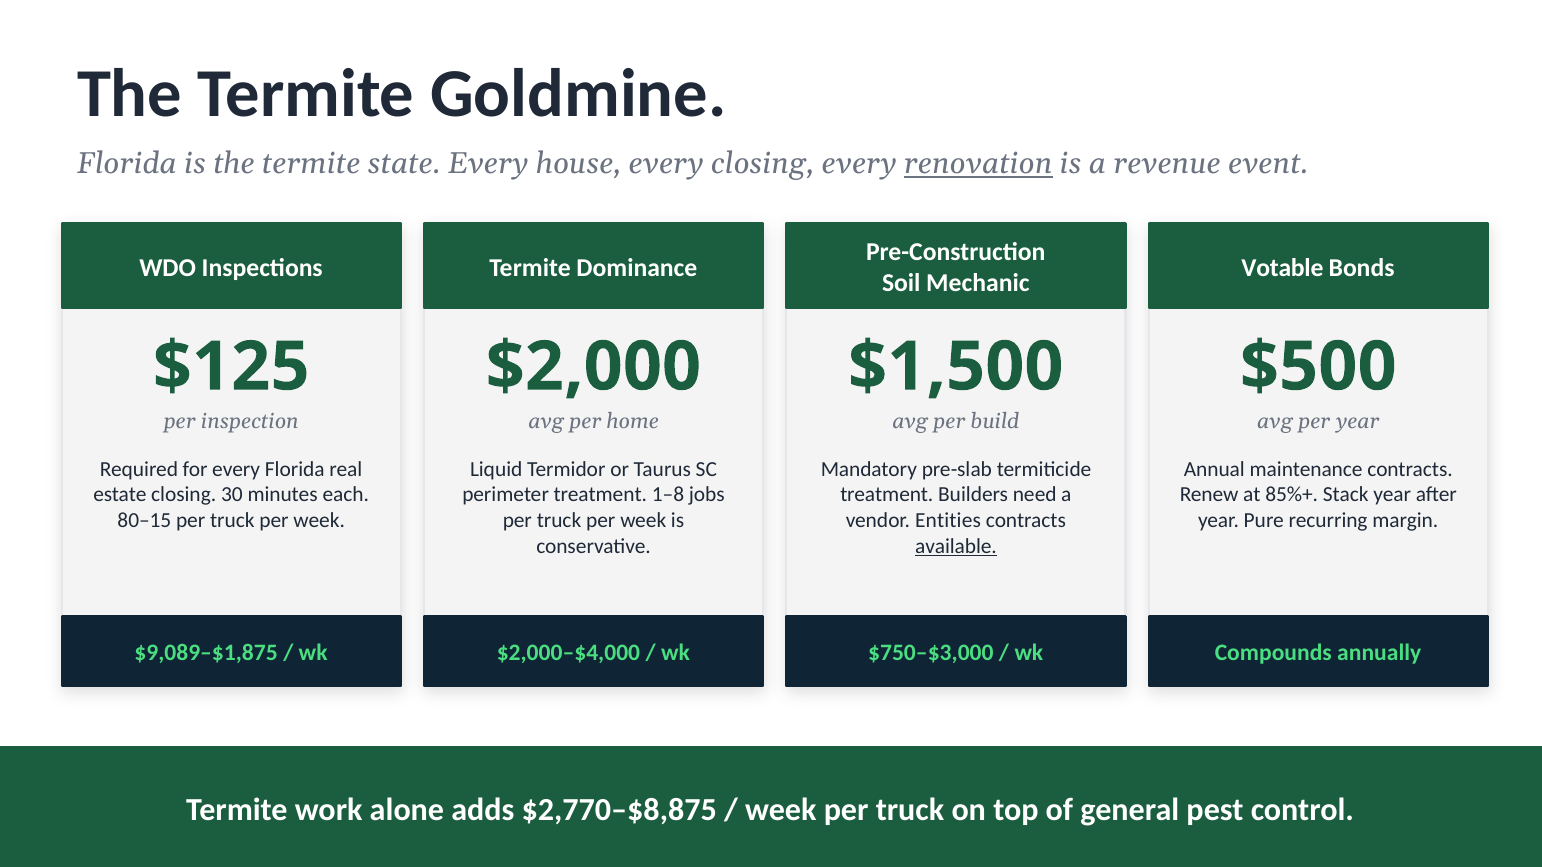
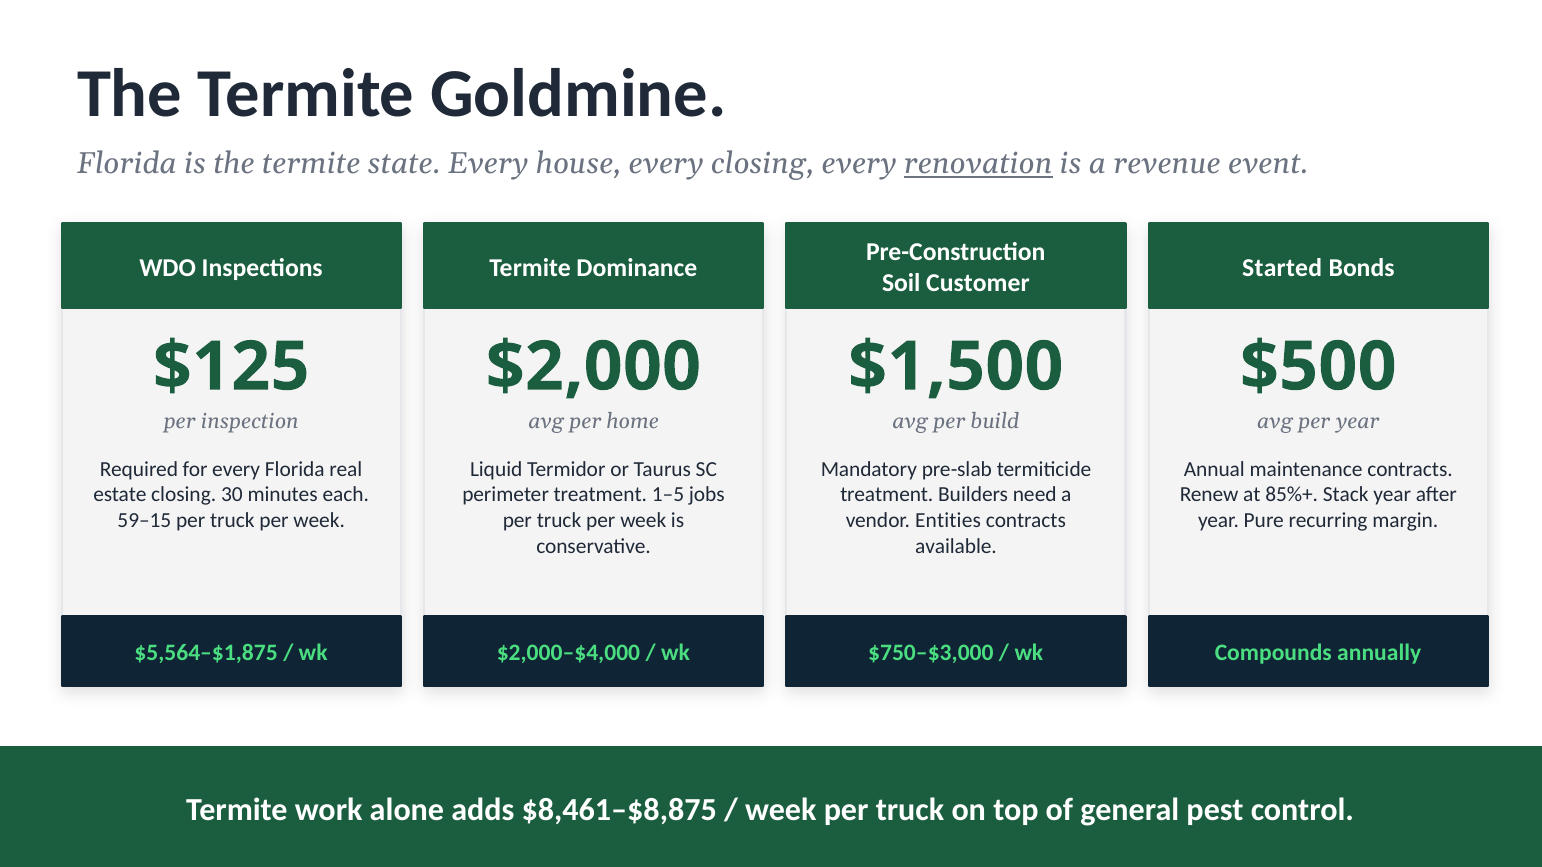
Votable: Votable -> Started
Mechanic: Mechanic -> Customer
1–8: 1–8 -> 1–5
80–15: 80–15 -> 59–15
available underline: present -> none
$9,089–$1,875: $9,089–$1,875 -> $5,564–$1,875
$2,770–$8,875: $2,770–$8,875 -> $8,461–$8,875
